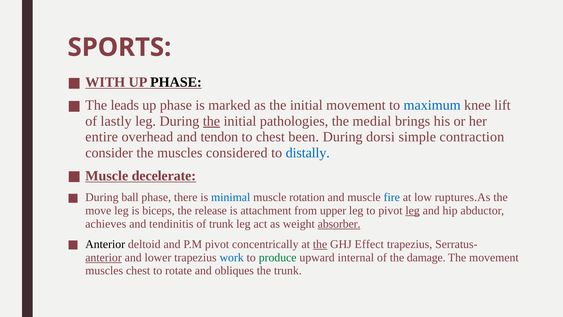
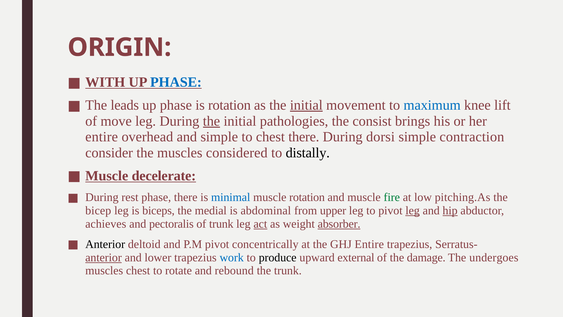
SPORTS: SPORTS -> ORIGIN
PHASE at (176, 82) colour: black -> blue
is marked: marked -> rotation
initial at (306, 105) underline: none -> present
lastly: lastly -> move
medial: medial -> consist
and tendon: tendon -> simple
chest been: been -> there
distally colour: blue -> black
ball: ball -> rest
fire colour: blue -> green
ruptures.As: ruptures.As -> pitching.As
move: move -> bicep
release: release -> medial
attachment: attachment -> abdominal
hip underline: none -> present
tendinitis: tendinitis -> pectoralis
act underline: none -> present
the at (320, 244) underline: present -> none
GHJ Effect: Effect -> Entire
produce colour: green -> black
internal: internal -> external
The movement: movement -> undergoes
obliques: obliques -> rebound
